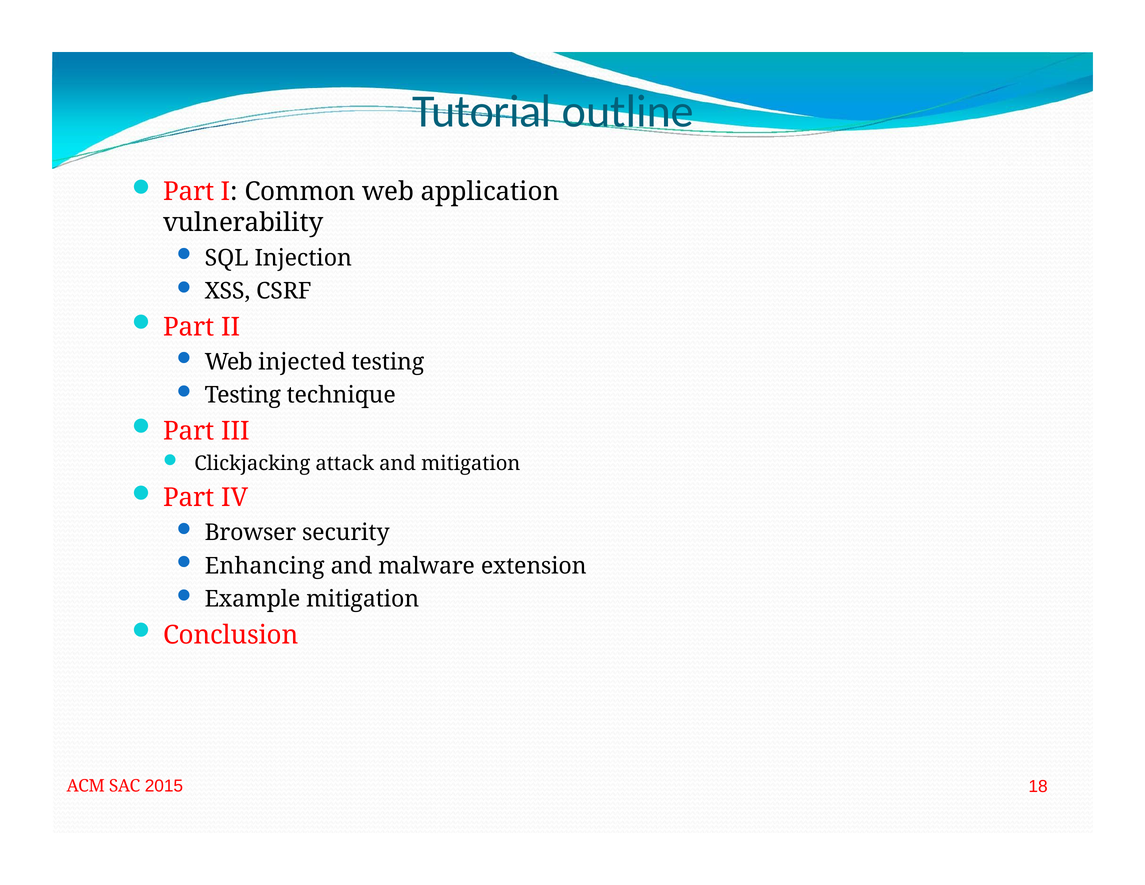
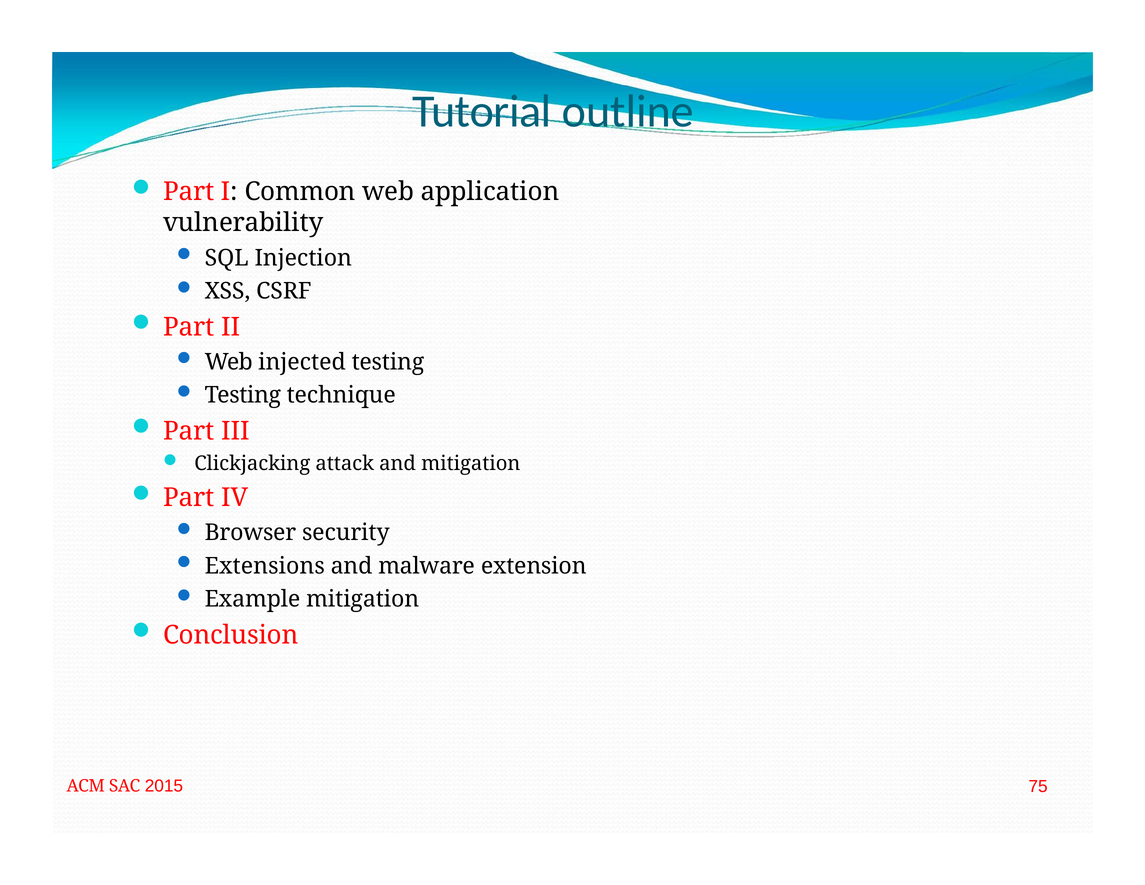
Enhancing: Enhancing -> Extensions
18: 18 -> 75
